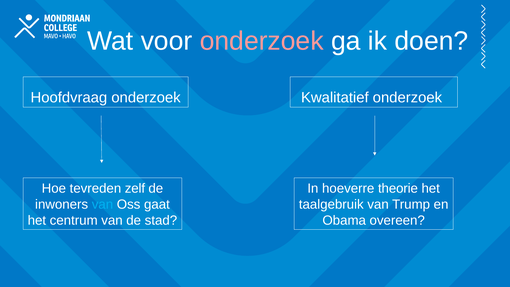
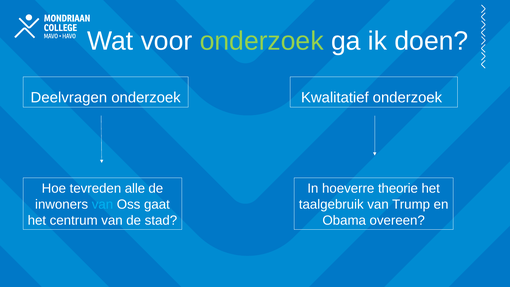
onderzoek at (262, 41) colour: pink -> light green
Hoofdvraag: Hoofdvraag -> Deelvragen
zelf: zelf -> alle
